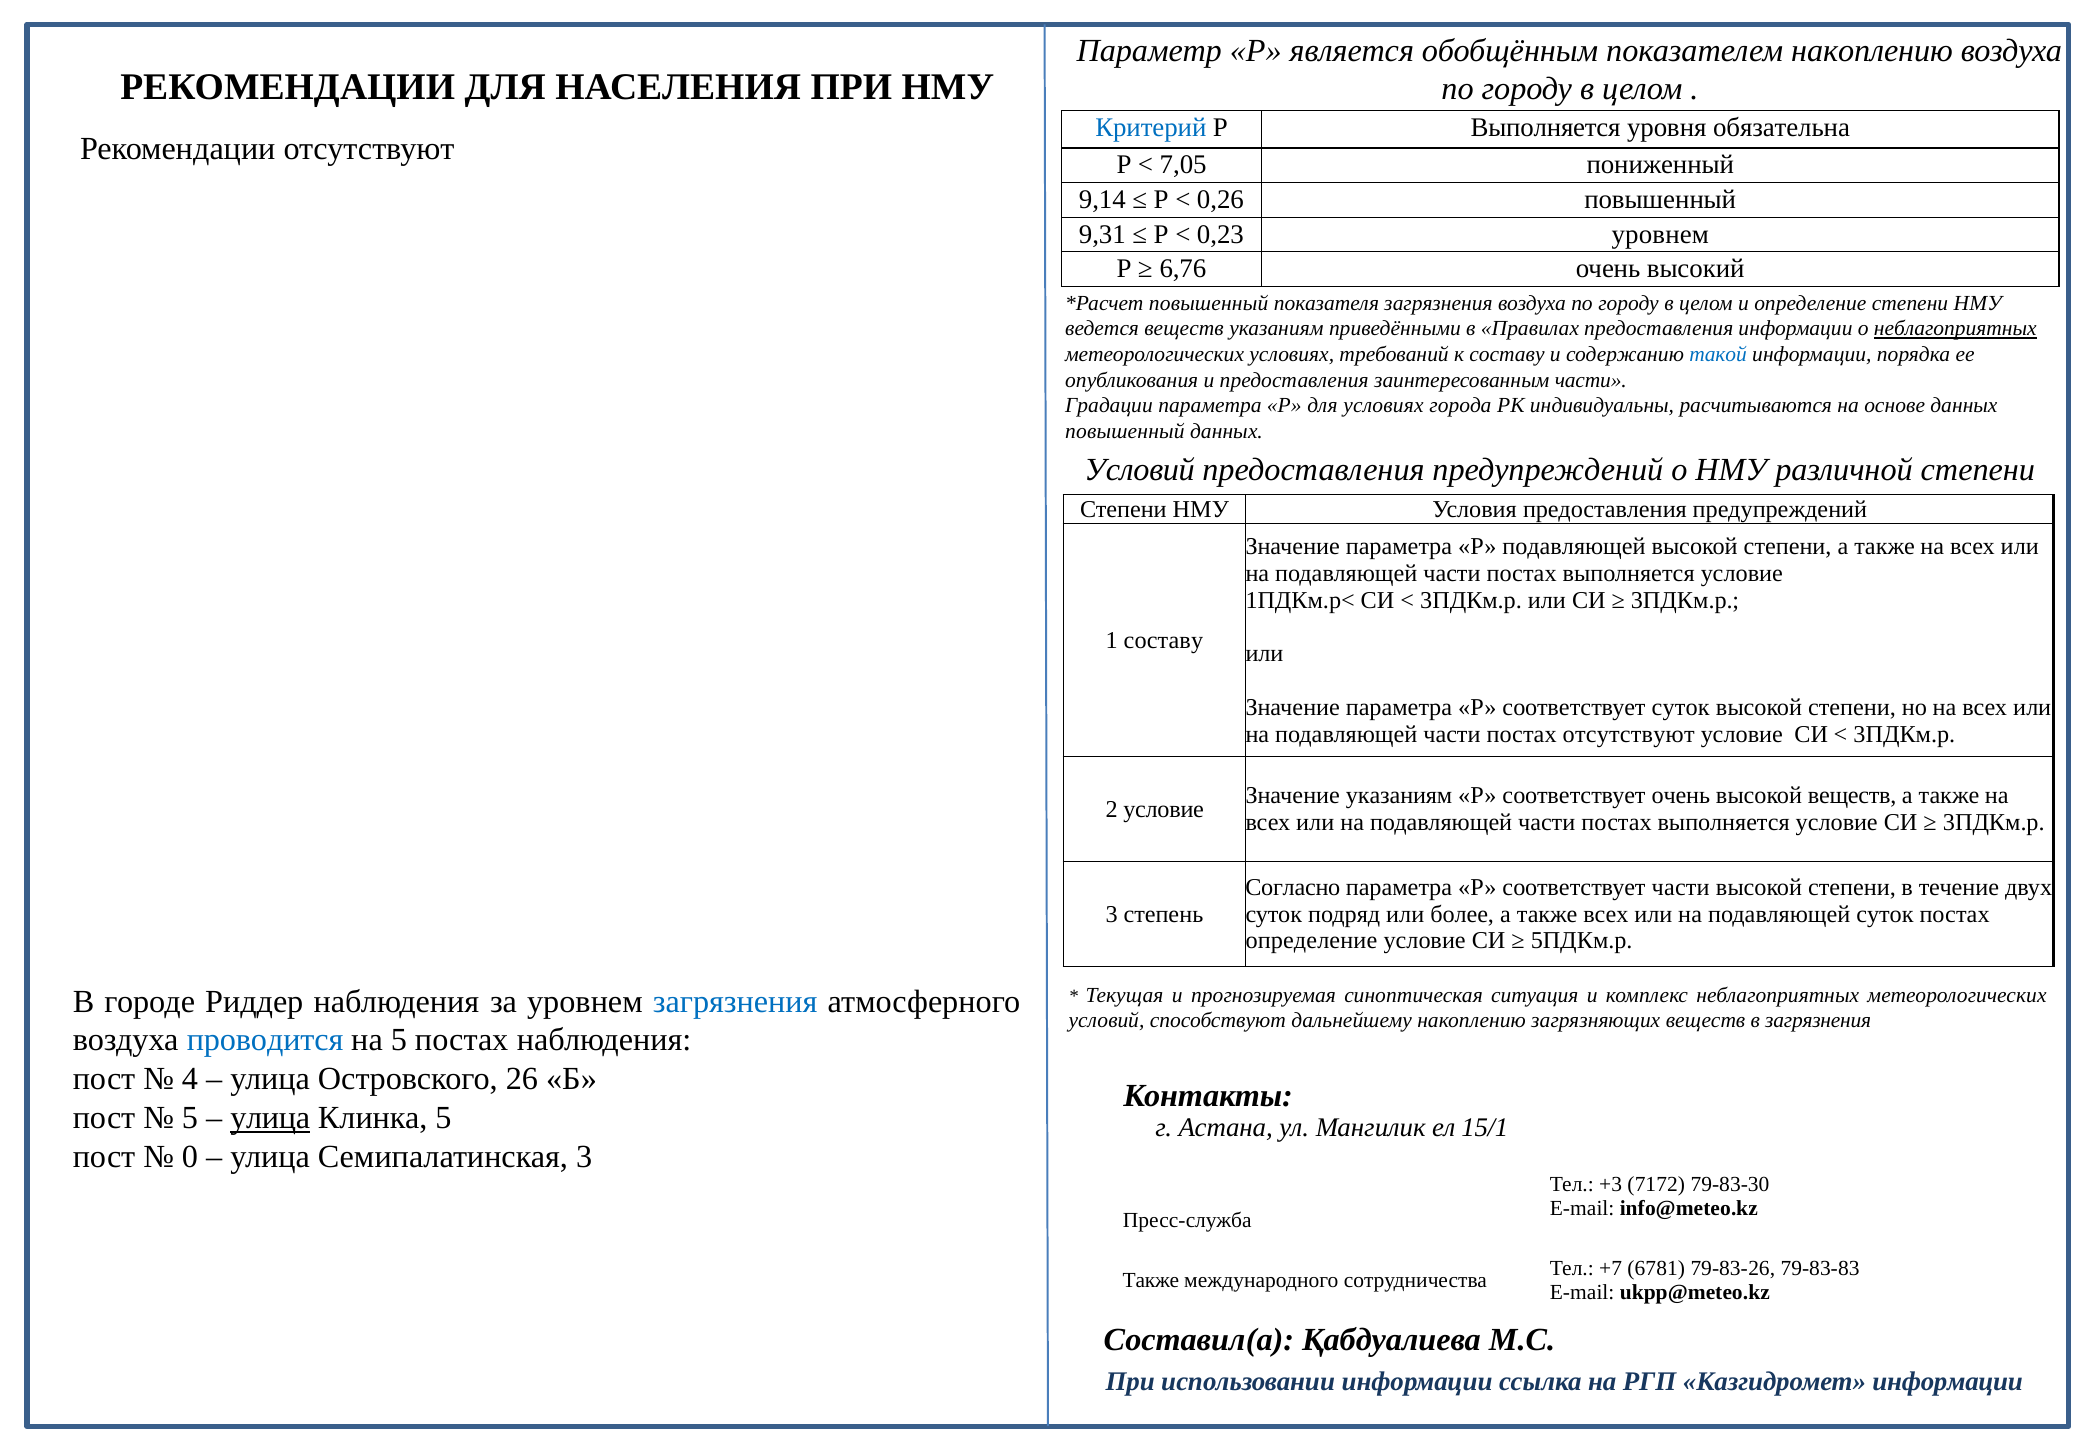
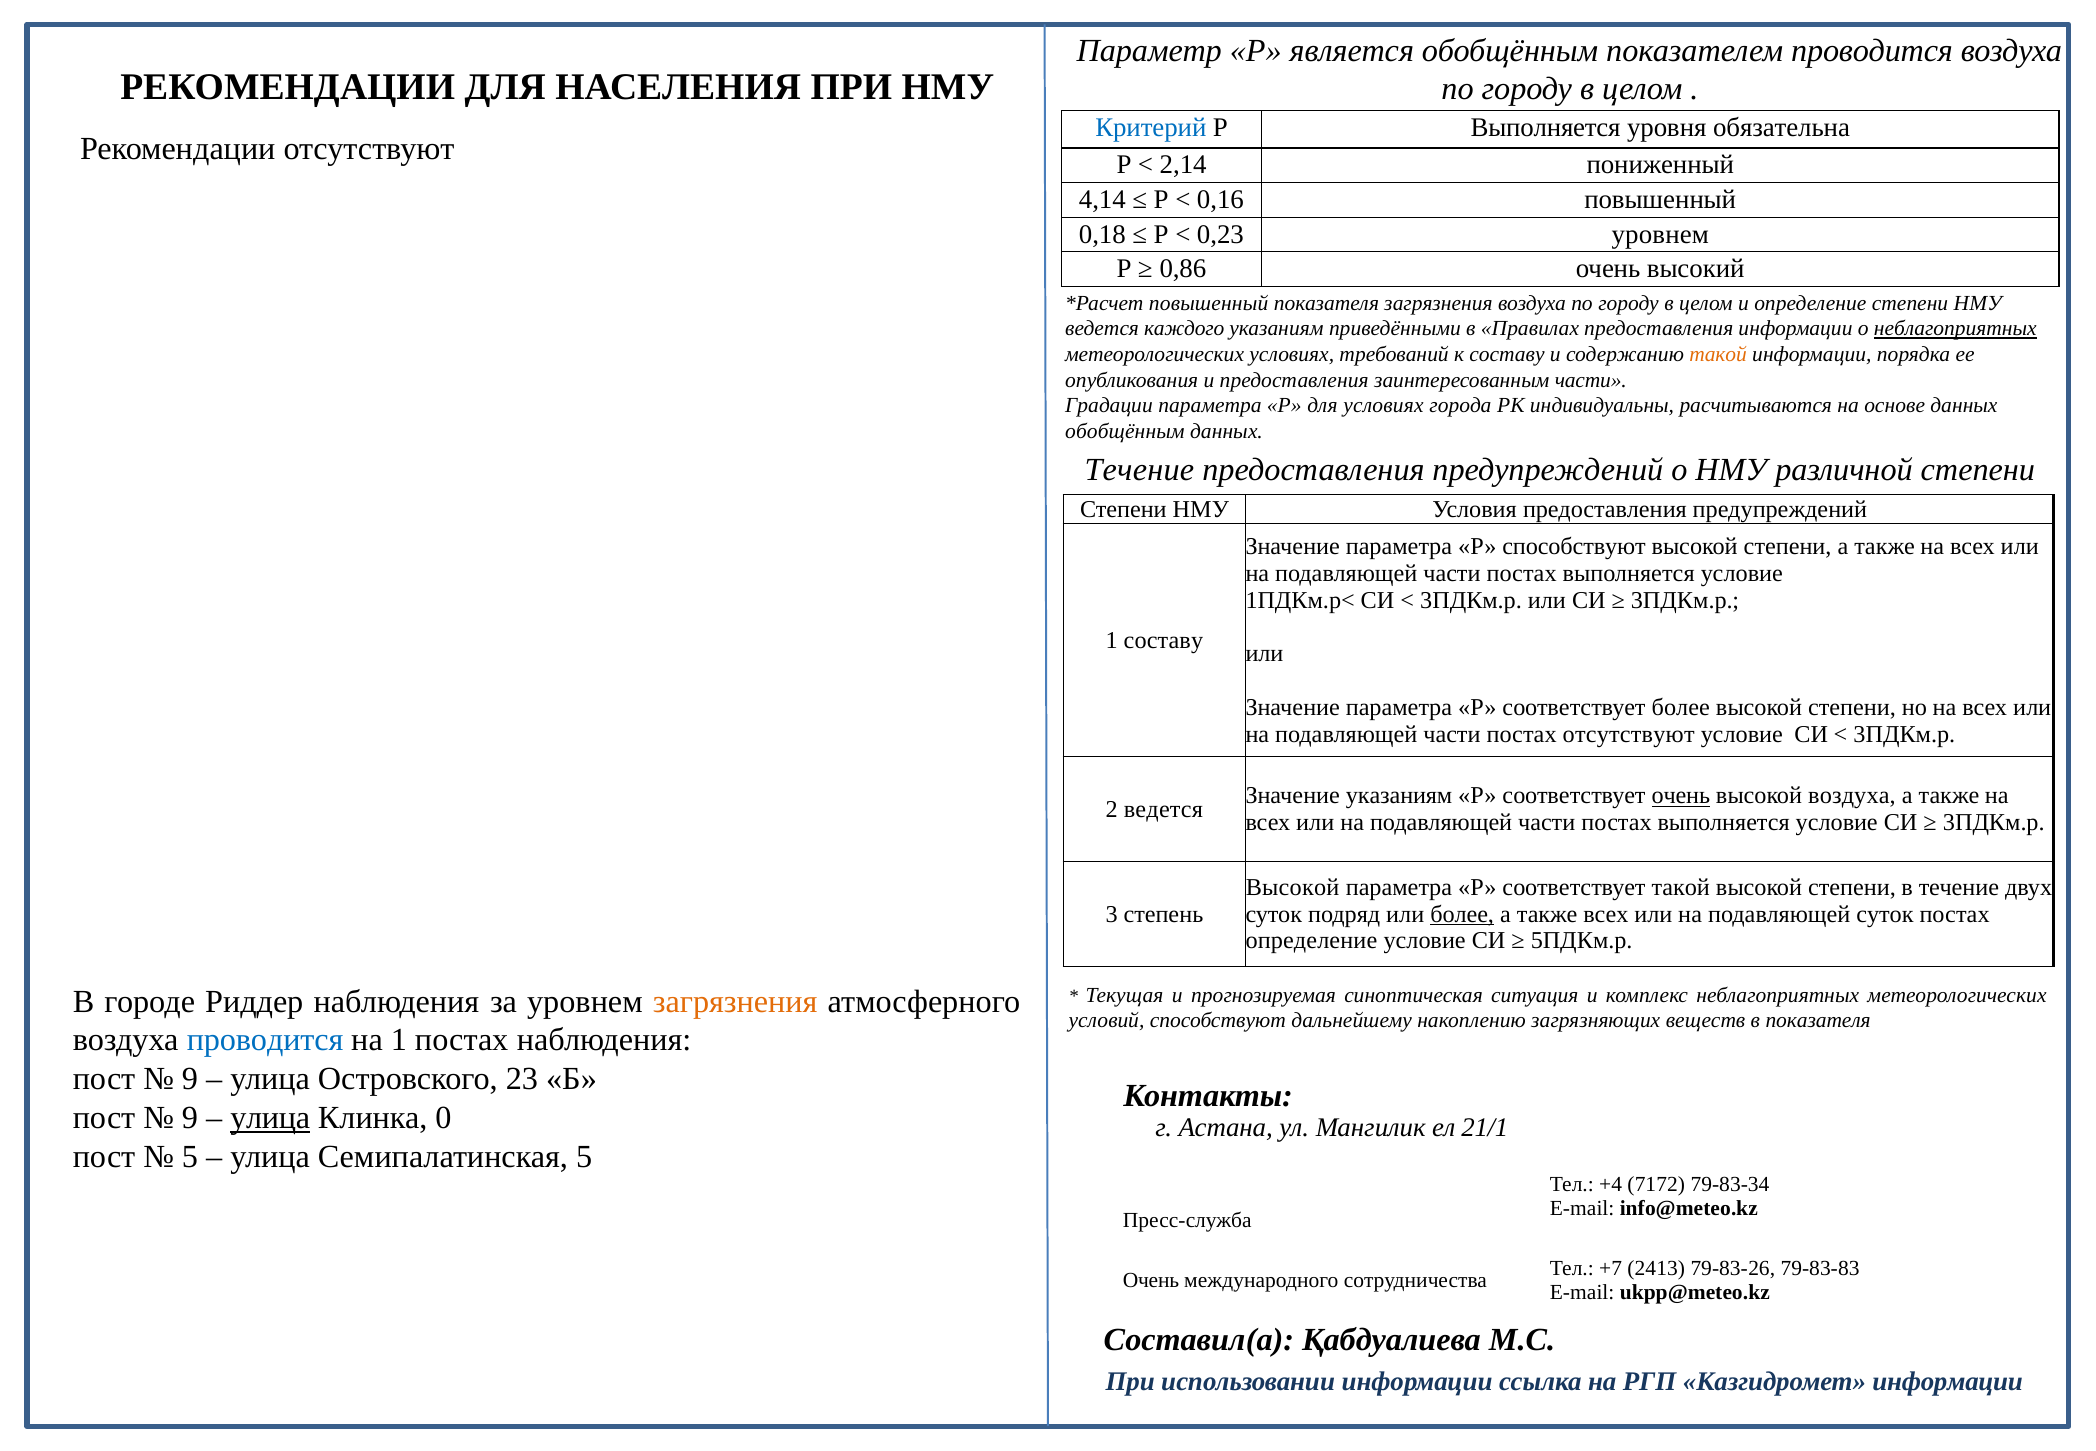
показателем накоплению: накоплению -> проводится
7,05: 7,05 -> 2,14
9,14: 9,14 -> 4,14
0,26: 0,26 -> 0,16
9,31: 9,31 -> 0,18
6,76: 6,76 -> 0,86
ведется веществ: веществ -> каждого
такой at (1718, 354) colour: blue -> orange
повышенный at (1125, 432): повышенный -> обобщённым
Условий at (1140, 470): Условий -> Течение
Р подавляющей: подавляющей -> способствуют
соответствует суток: суток -> более
очень at (1681, 796) underline: none -> present
высокой веществ: веществ -> воздуха
2 условие: условие -> ведется
Согласно at (1293, 887): Согласно -> Высокой
соответствует части: части -> такой
более at (1462, 914) underline: none -> present
загрязнения at (735, 1002) colour: blue -> orange
в загрязнения: загрязнения -> показателя
на 5: 5 -> 1
4 at (190, 1079): 4 -> 9
26: 26 -> 23
5 at (190, 1118): 5 -> 9
Клинка 5: 5 -> 0
15/1: 15/1 -> 21/1
0 at (190, 1156): 0 -> 5
Семипалатинская 3: 3 -> 5
+3: +3 -> +4
79-83-30: 79-83-30 -> 79-83-34
6781: 6781 -> 2413
Также at (1151, 1280): Также -> Очень
